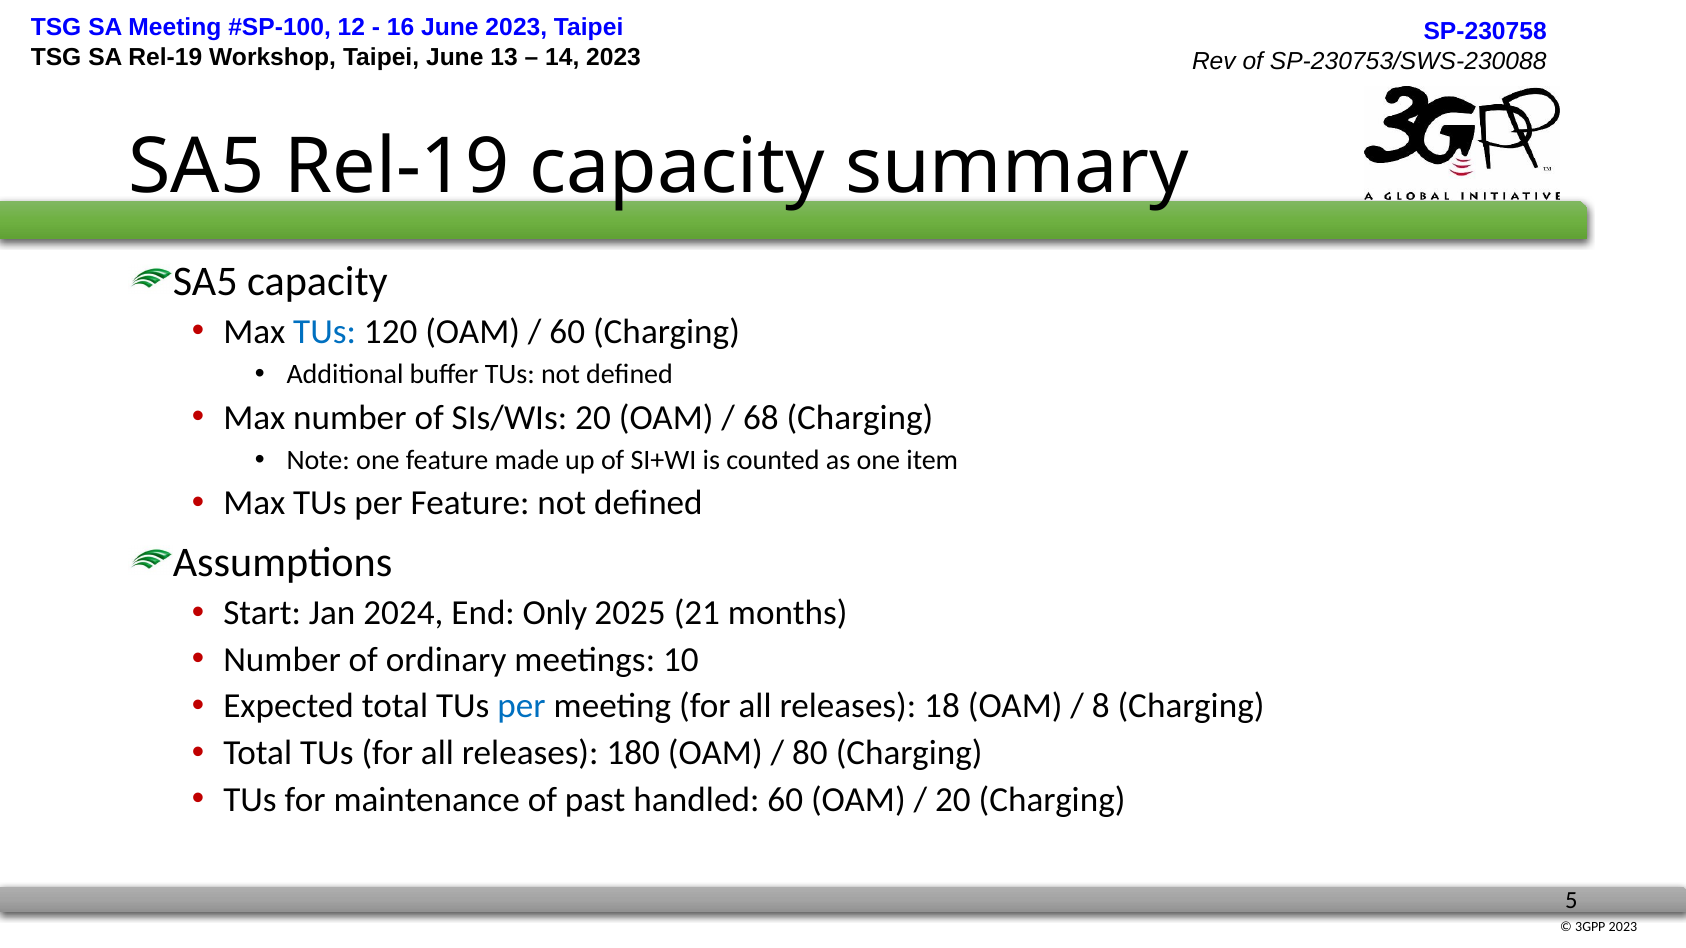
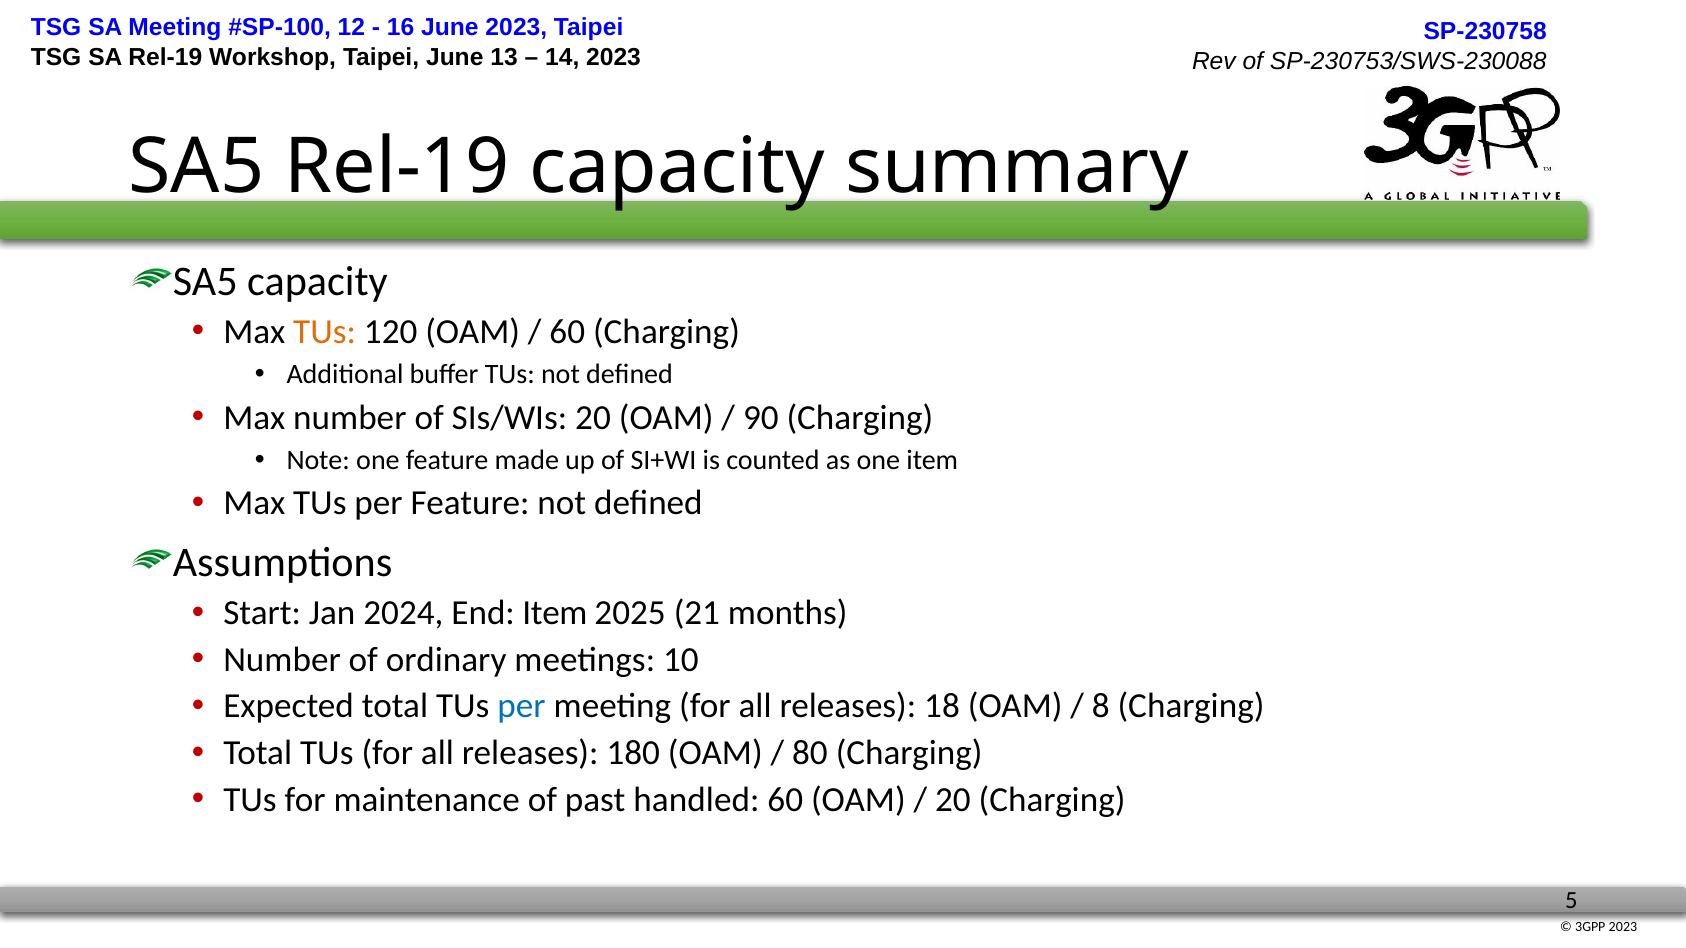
TUs at (325, 332) colour: blue -> orange
68: 68 -> 90
End Only: Only -> Item
